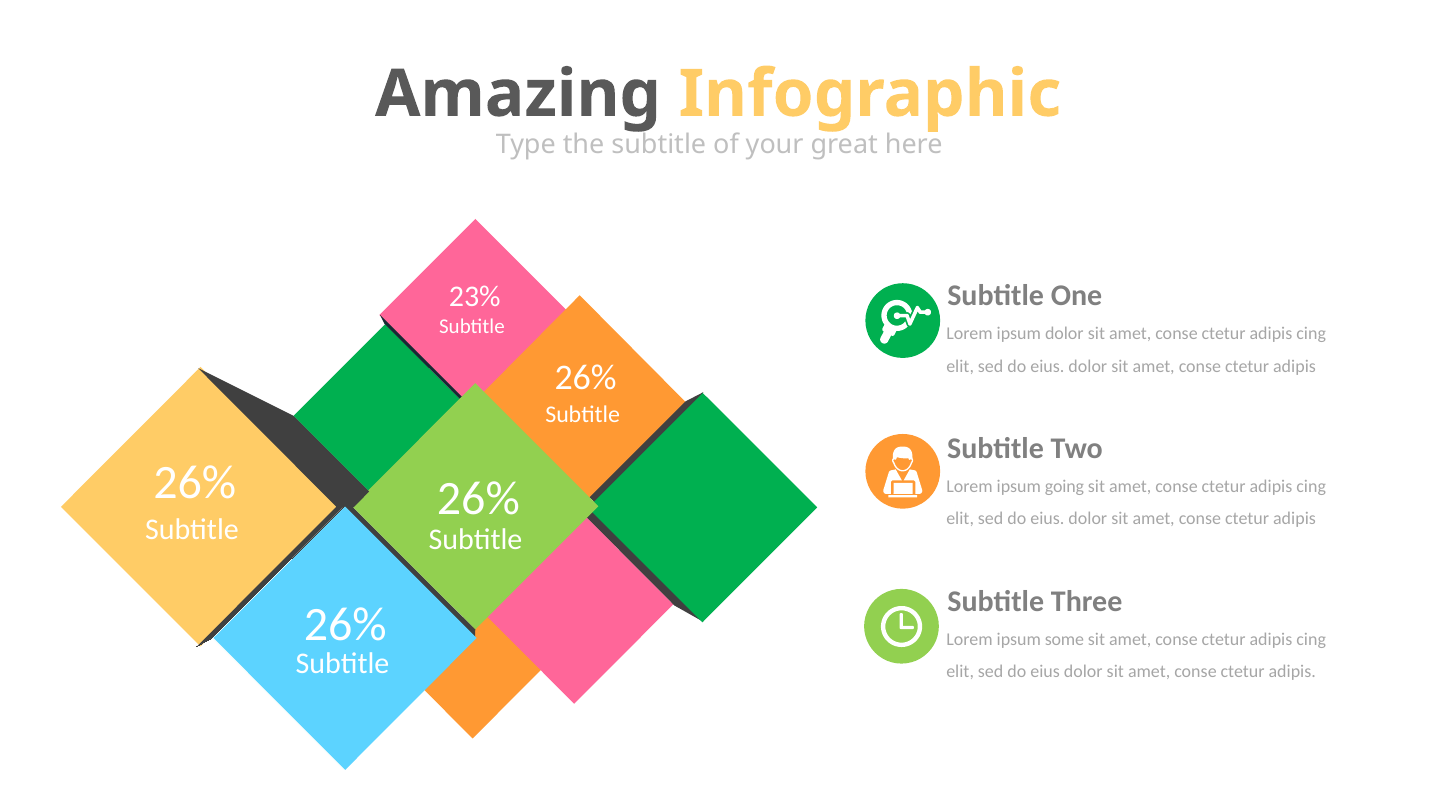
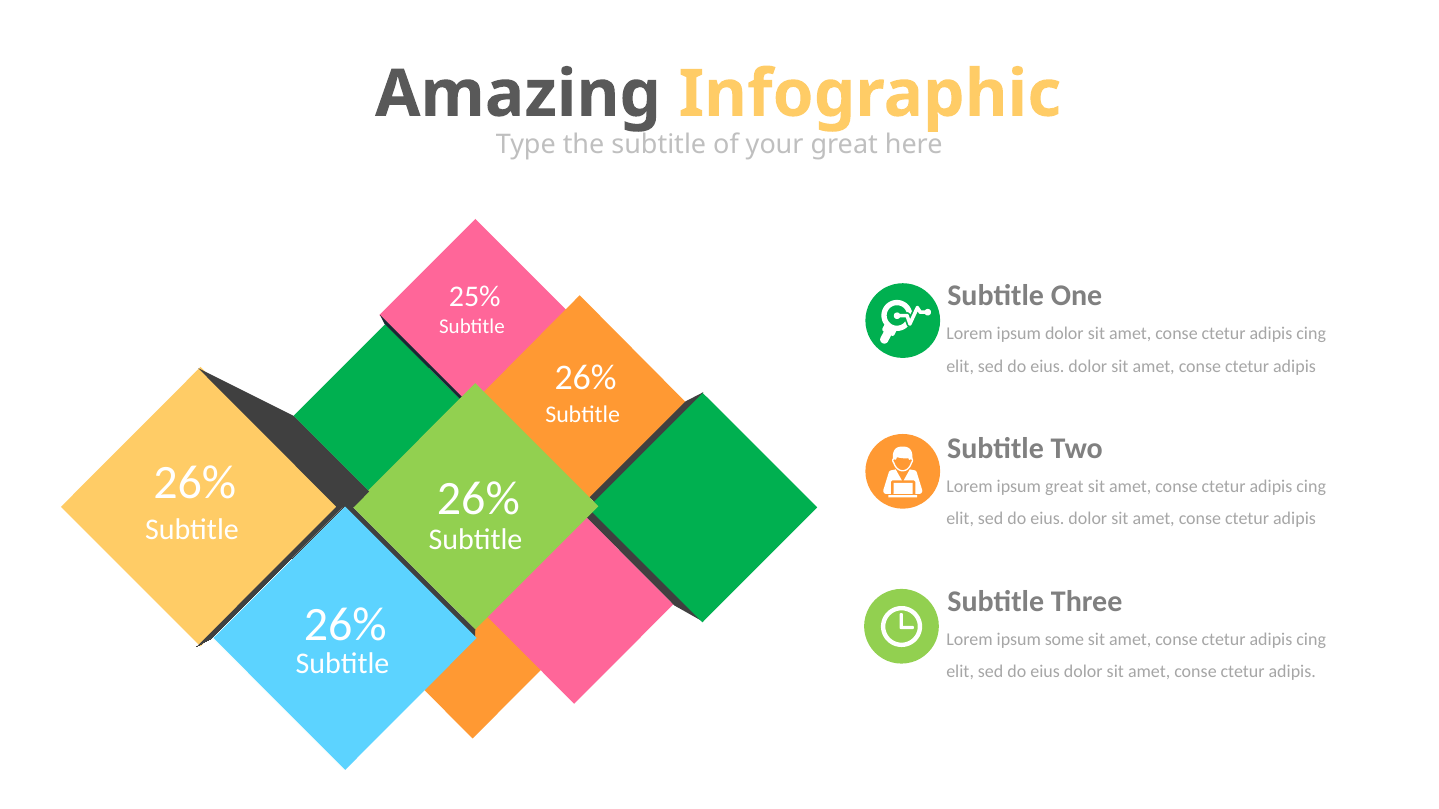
23%: 23% -> 25%
ipsum going: going -> great
